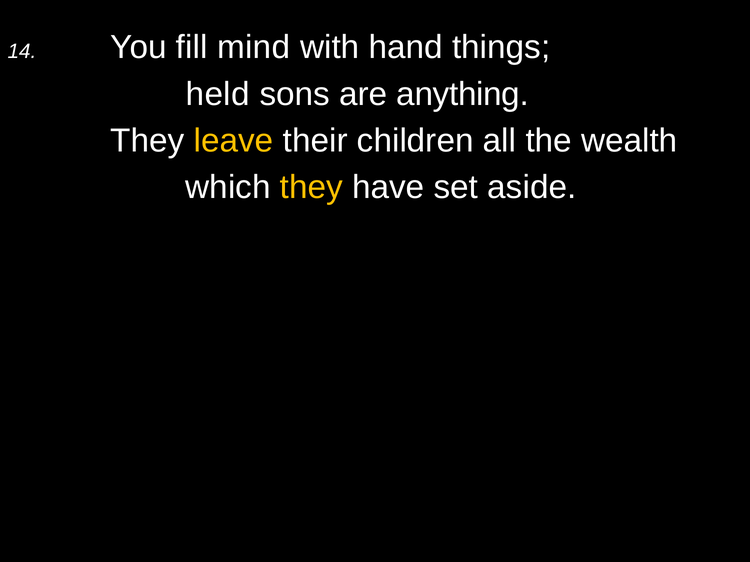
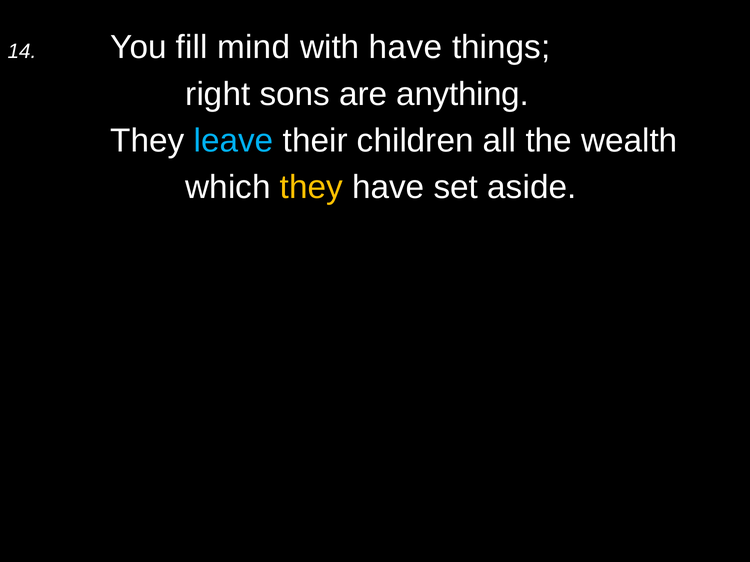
with hand: hand -> have
held: held -> right
leave colour: yellow -> light blue
